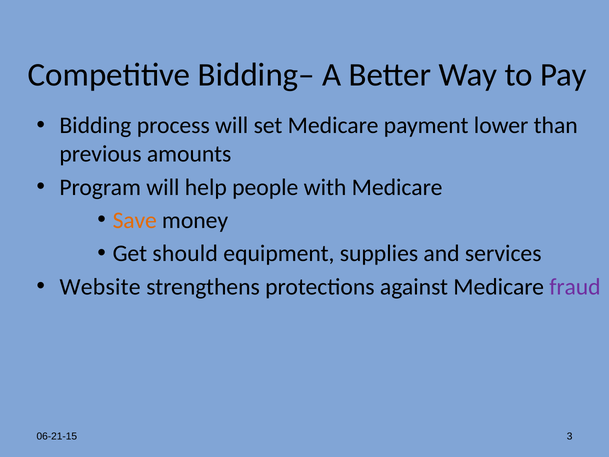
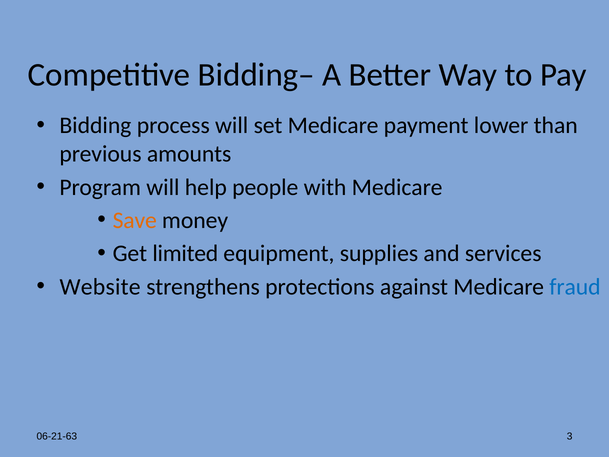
should: should -> limited
fraud colour: purple -> blue
06-21-15: 06-21-15 -> 06-21-63
